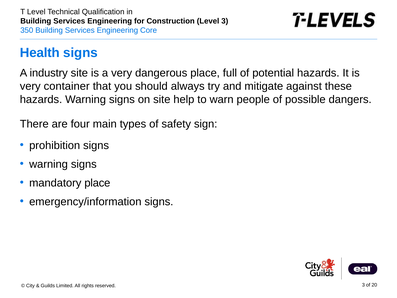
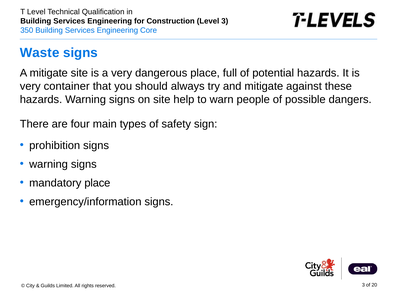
Health: Health -> Waste
A industry: industry -> mitigate
